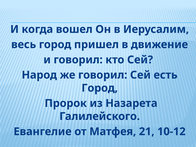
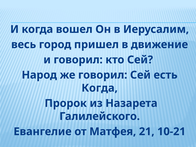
Город at (100, 88): Город -> Когда
10-12: 10-12 -> 10-21
